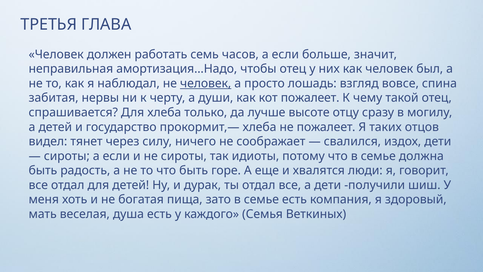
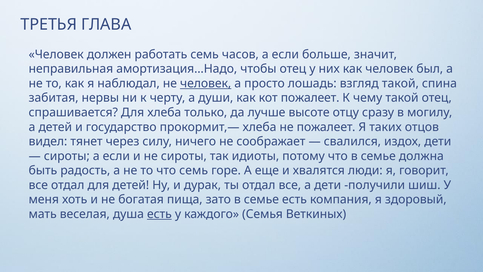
взгляд вовсе: вовсе -> такой
что быть: быть -> семь
есть at (159, 214) underline: none -> present
